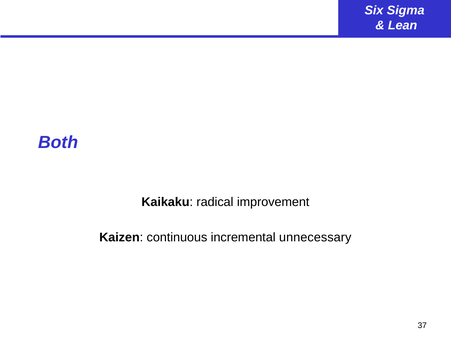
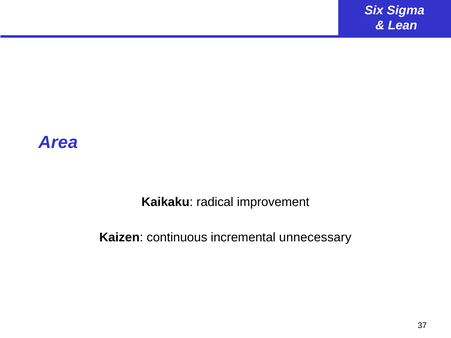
Both: Both -> Area
